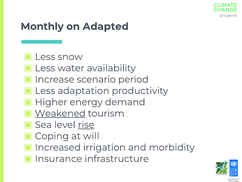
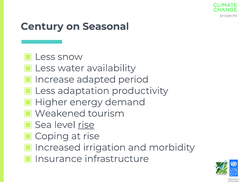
Monthly: Monthly -> Century
Adapted: Adapted -> Seasonal
scenario: scenario -> adapted
Weakened underline: present -> none
at will: will -> rise
